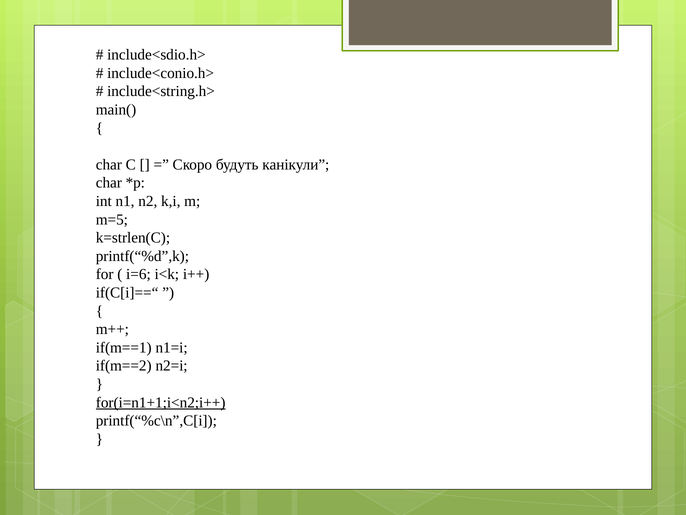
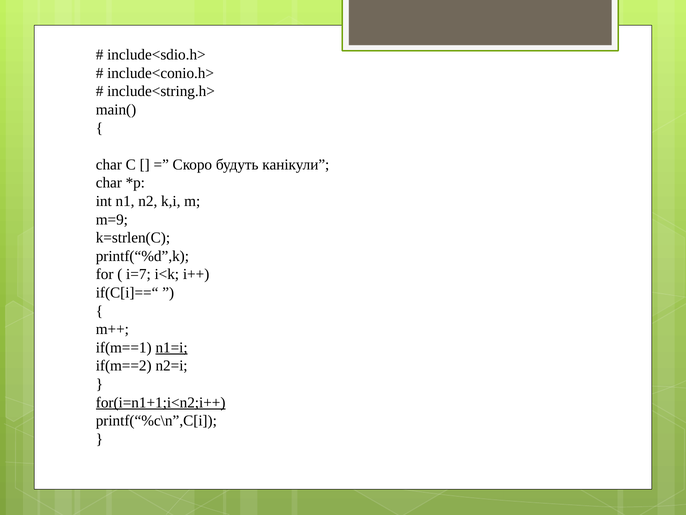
m=5: m=5 -> m=9
i=6: i=6 -> i=7
n1=i underline: none -> present
